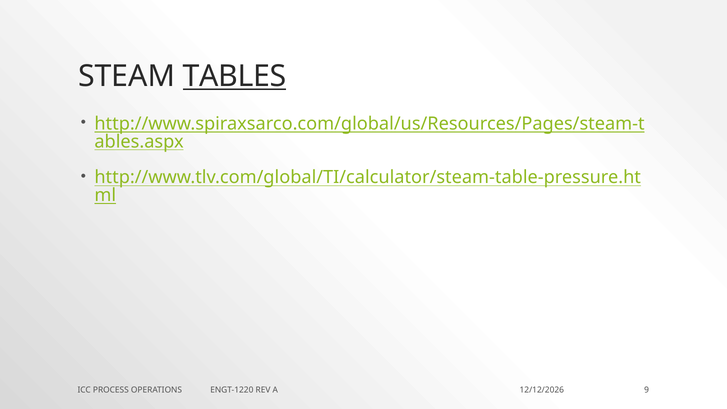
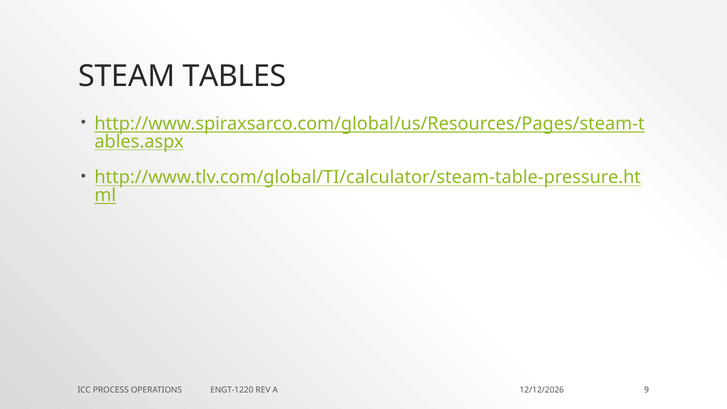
TABLES underline: present -> none
